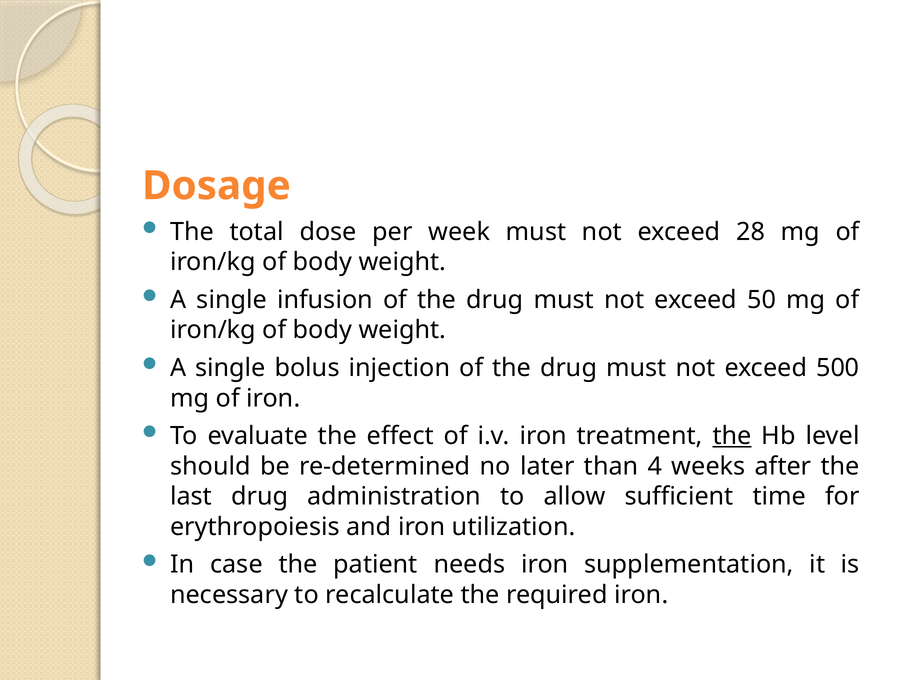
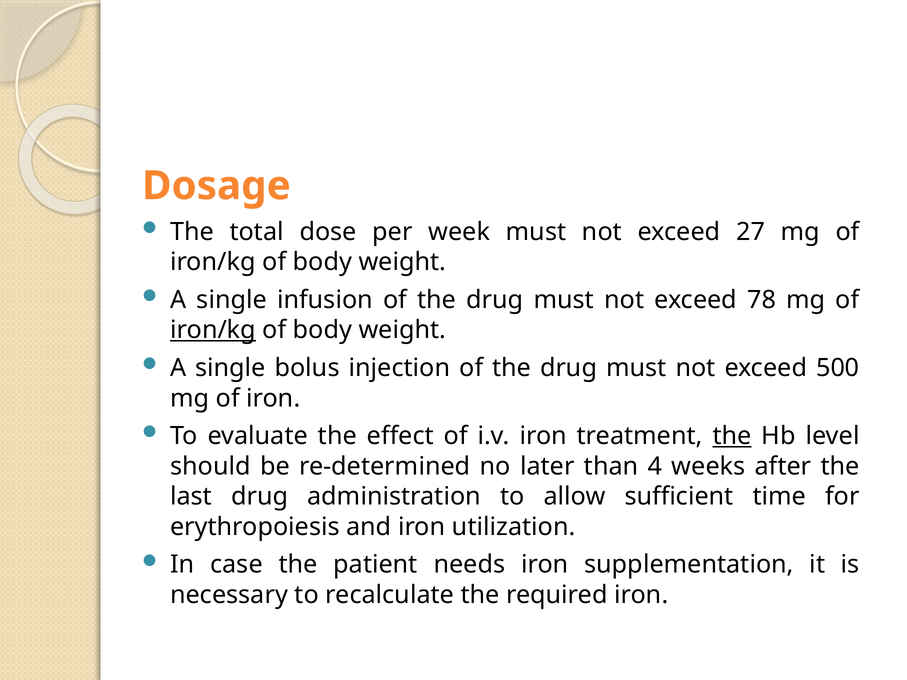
28: 28 -> 27
50: 50 -> 78
iron/kg at (213, 330) underline: none -> present
